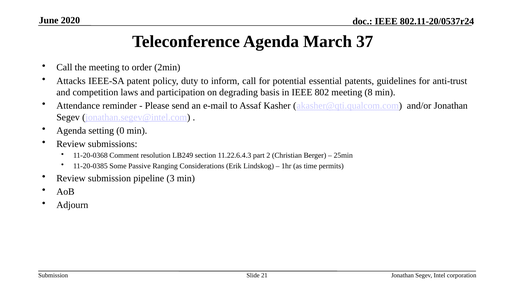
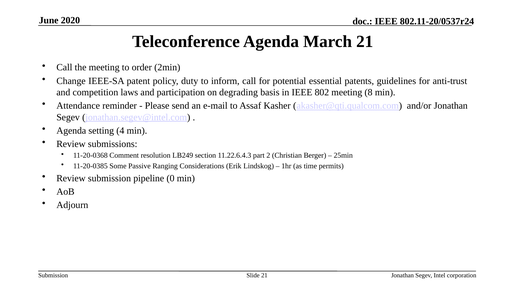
March 37: 37 -> 21
Attacks: Attacks -> Change
0: 0 -> 4
3: 3 -> 0
